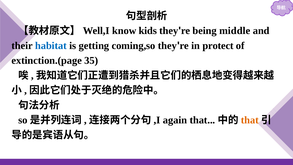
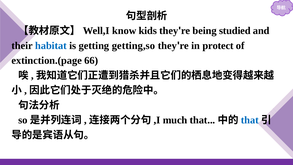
middle: middle -> studied
coming,so: coming,so -> getting,so
35: 35 -> 66
again: again -> much
that at (250, 120) colour: orange -> blue
